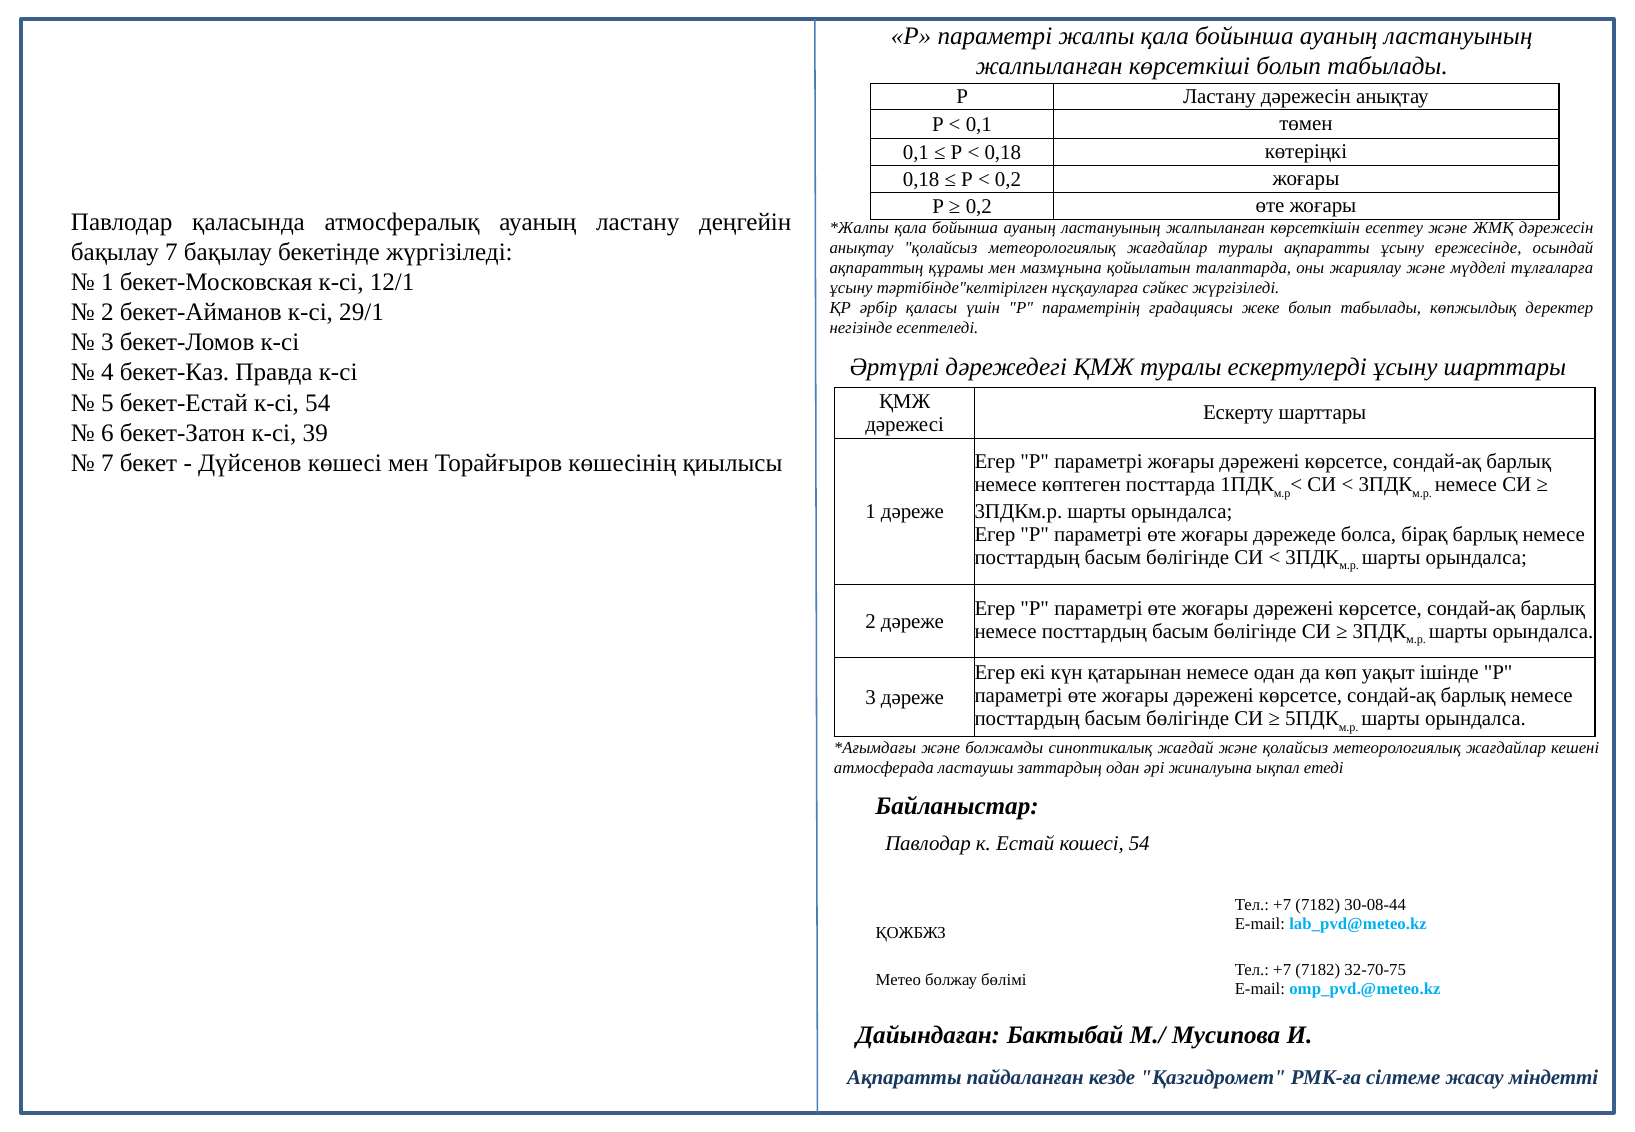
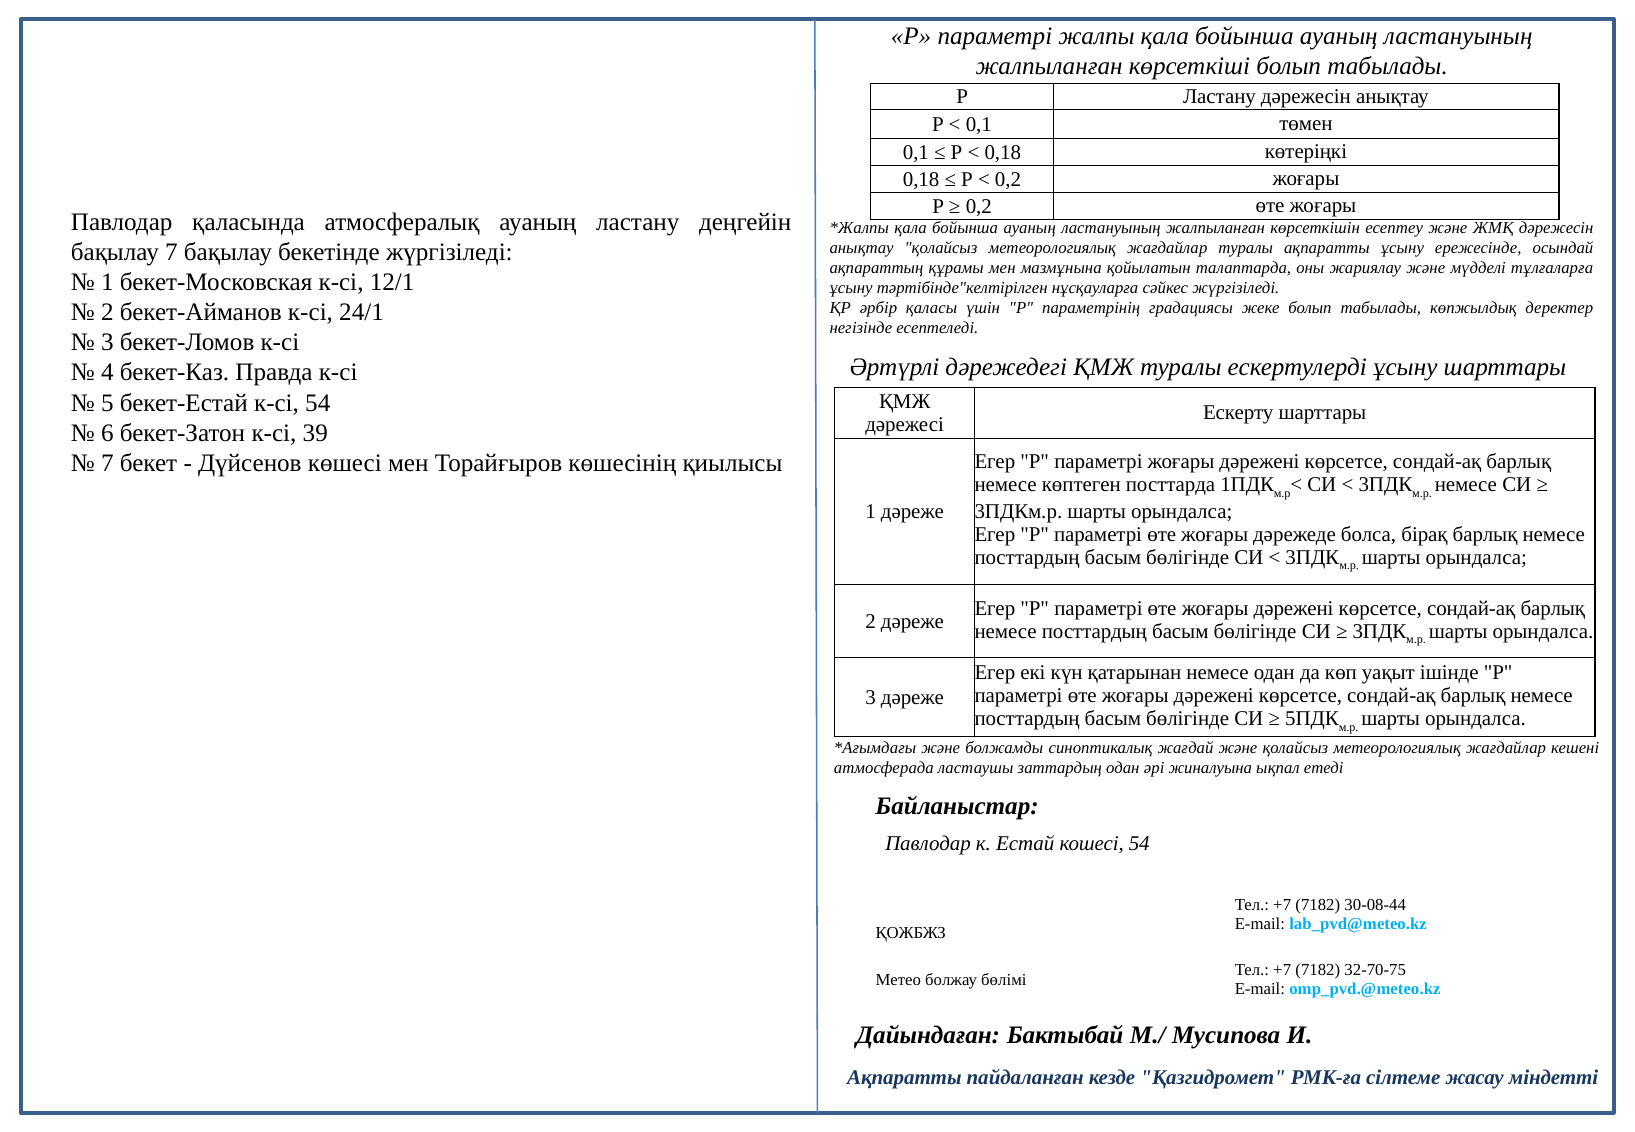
29/1: 29/1 -> 24/1
